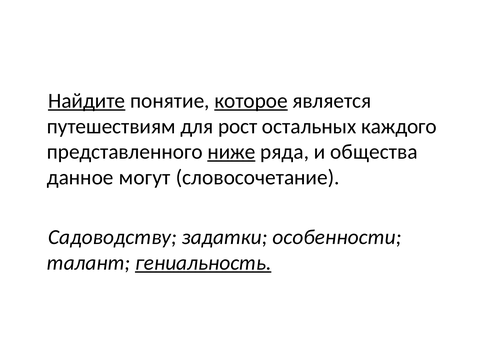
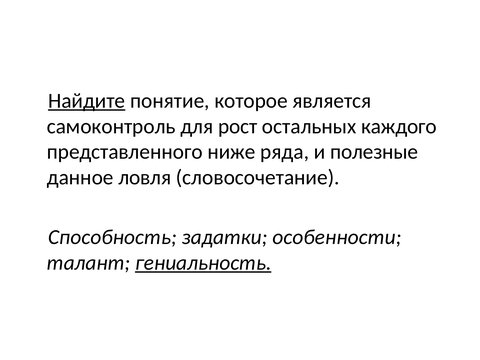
которое underline: present -> none
путешествиям: путешествиям -> самоконтроль
ниже underline: present -> none
общества: общества -> полезные
могут: могут -> ловля
Садоводству: Садоводству -> Способность
